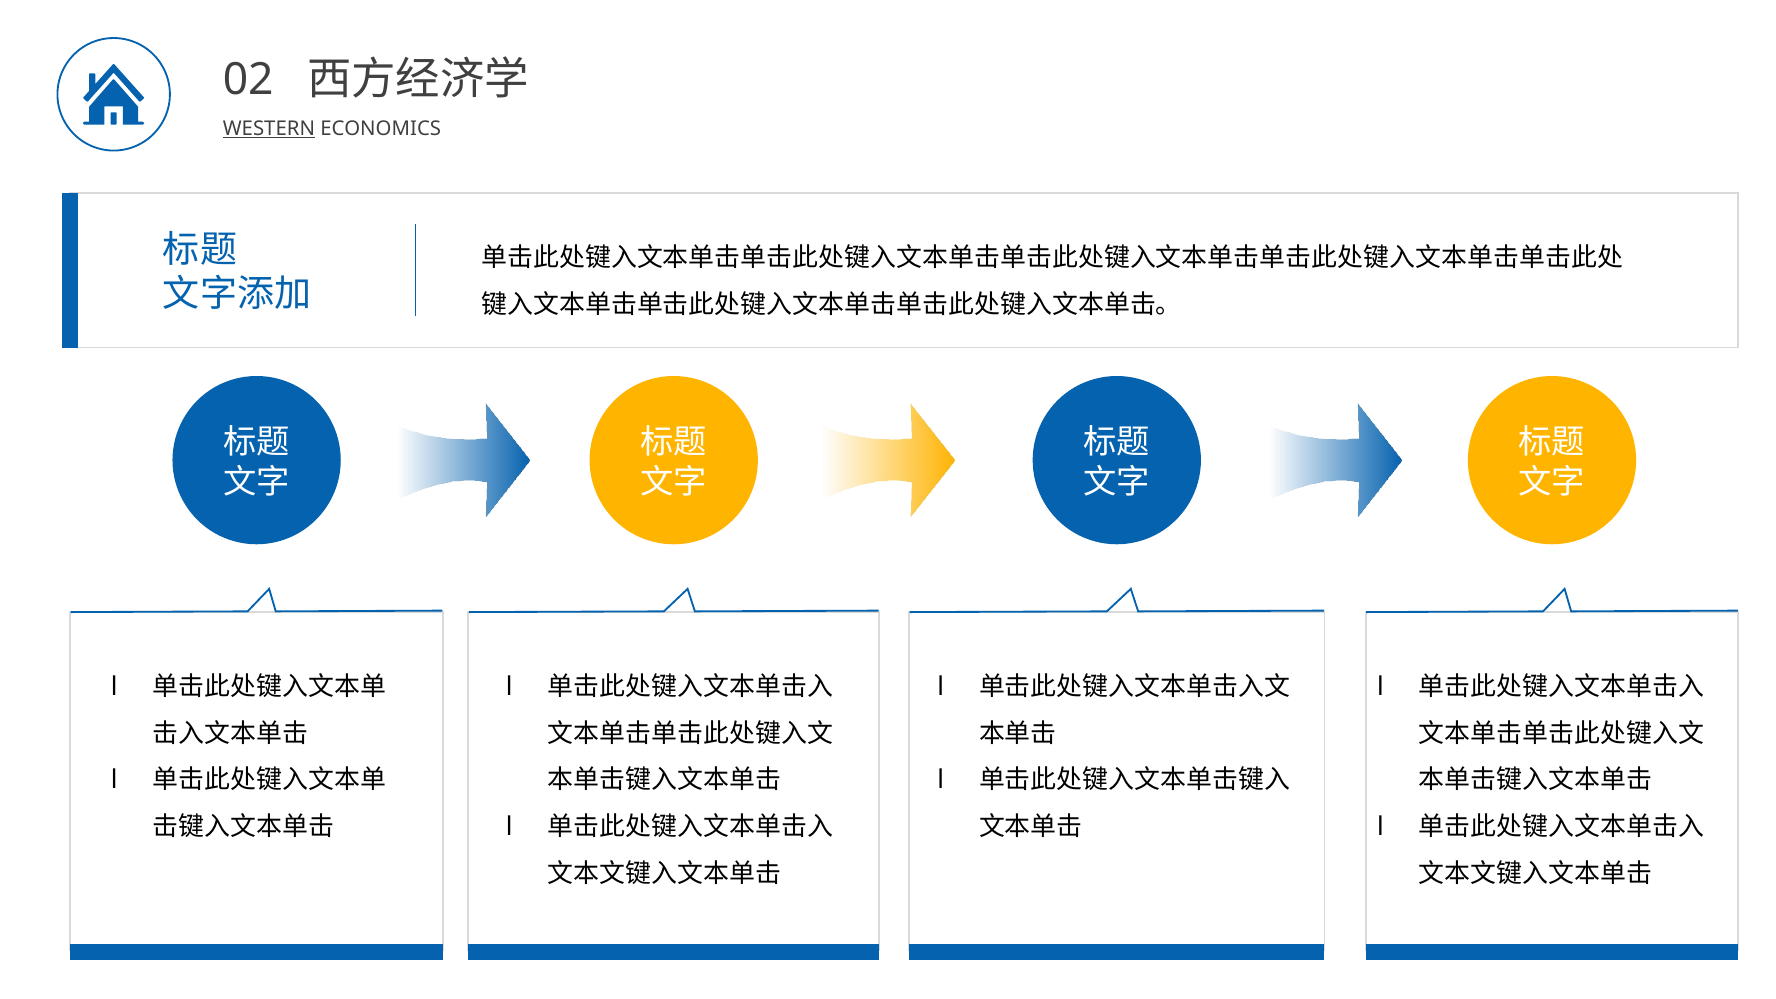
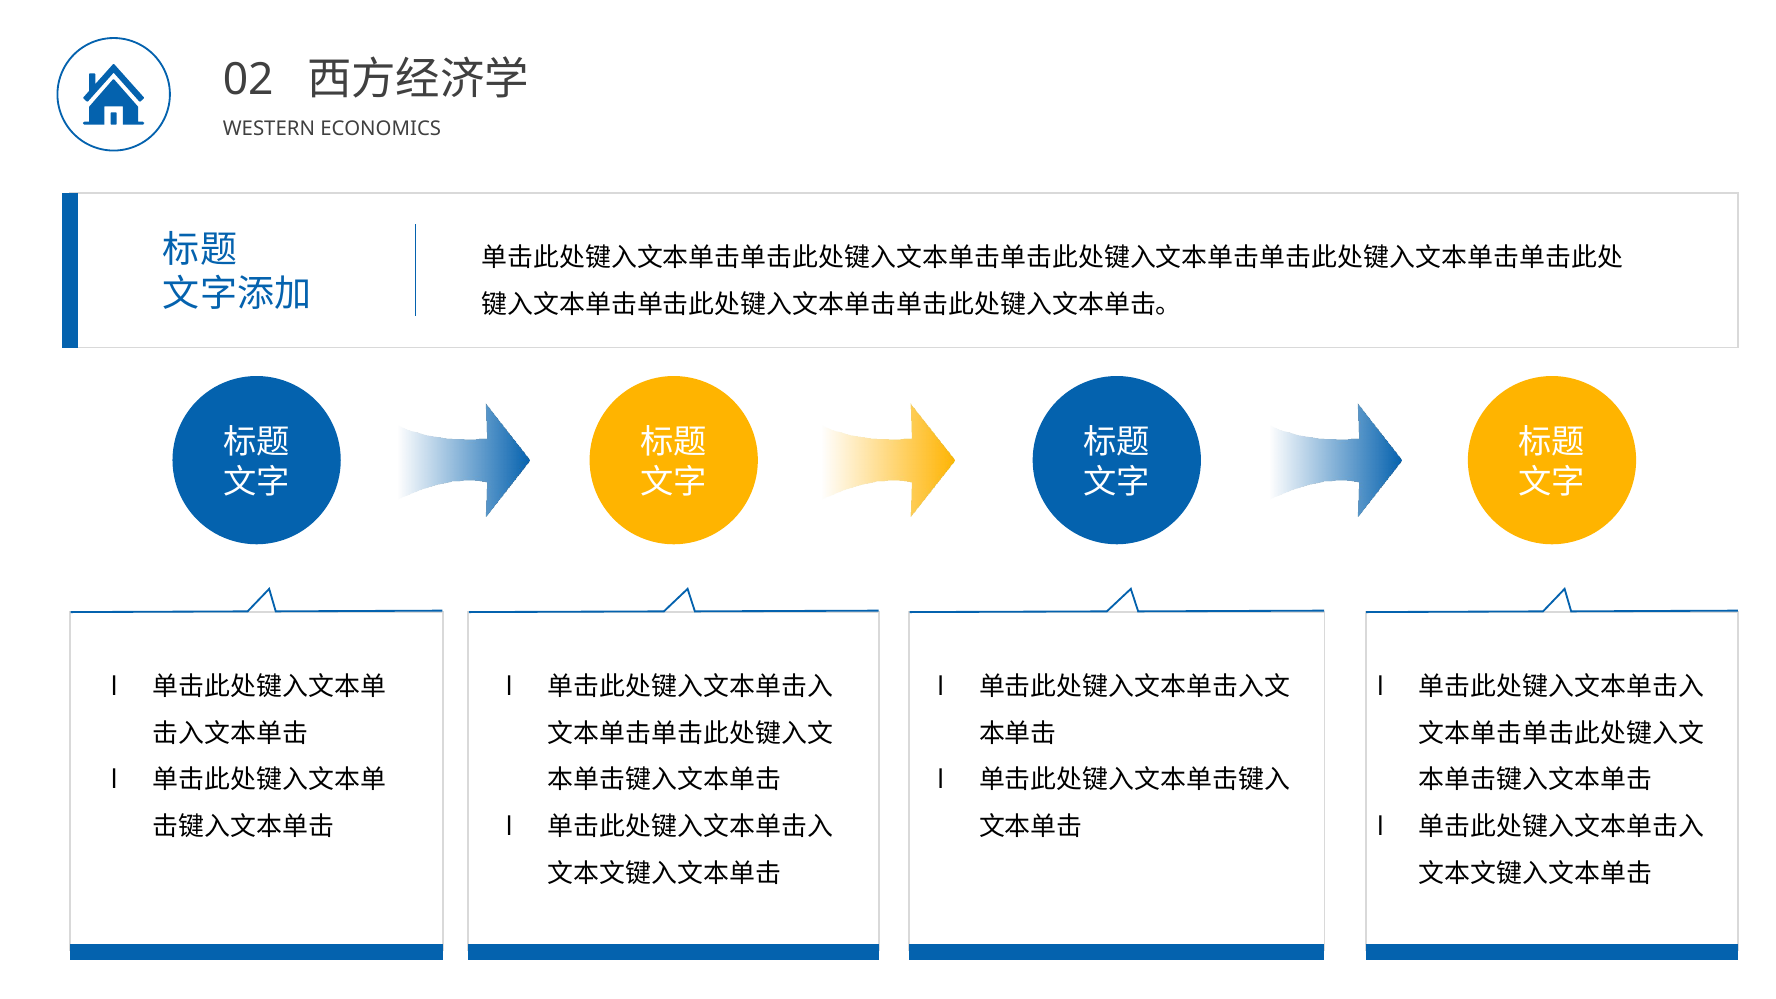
WESTERN underline: present -> none
